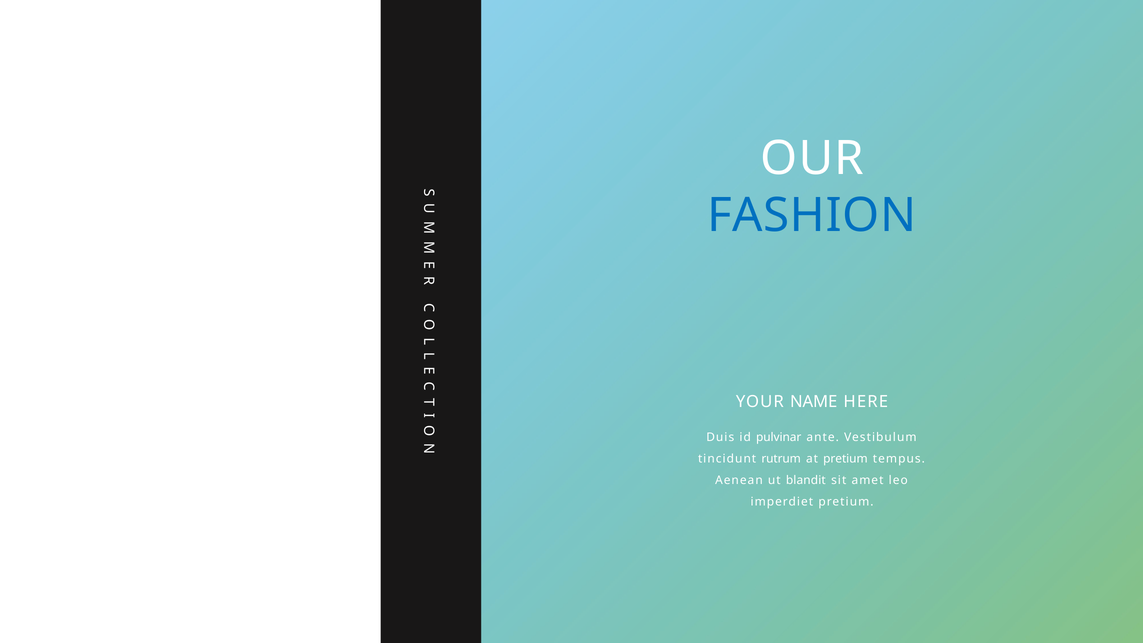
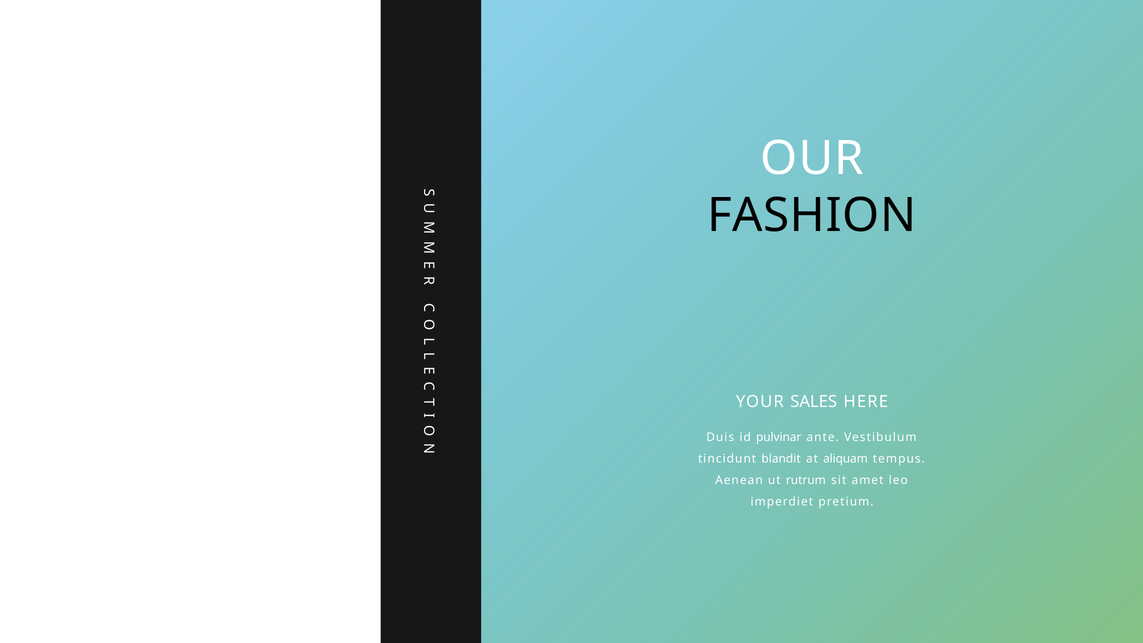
FASHION colour: blue -> black
NAME: NAME -> SALES
rutrum: rutrum -> blandit
at pretium: pretium -> aliquam
blandit: blandit -> rutrum
